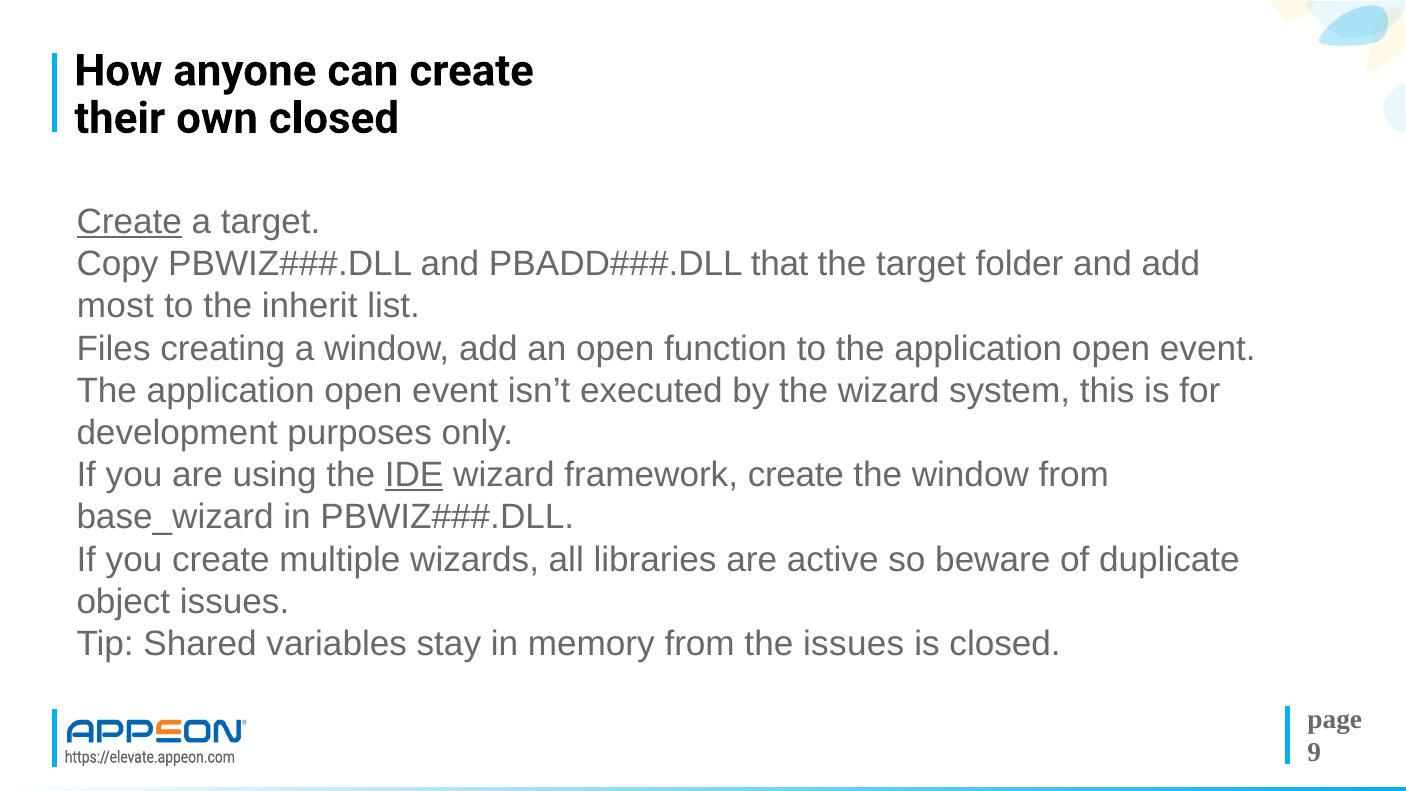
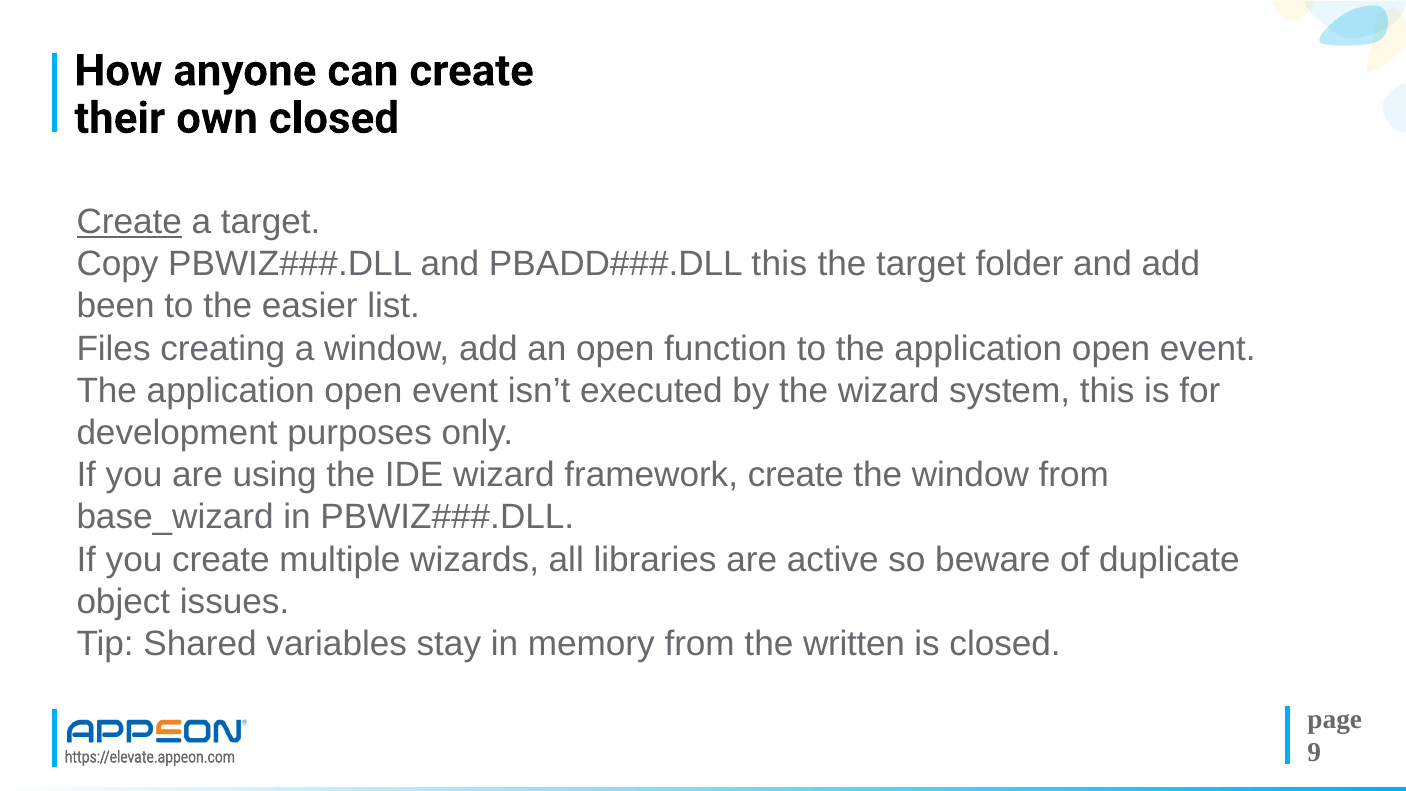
that at (780, 264): that -> this
most: most -> been
inherit: inherit -> easier
IDE underline: present -> none
the issues: issues -> written
